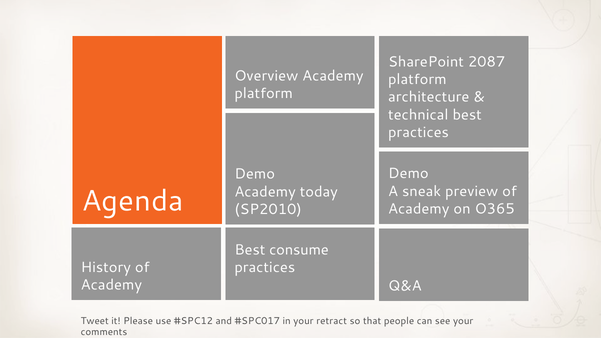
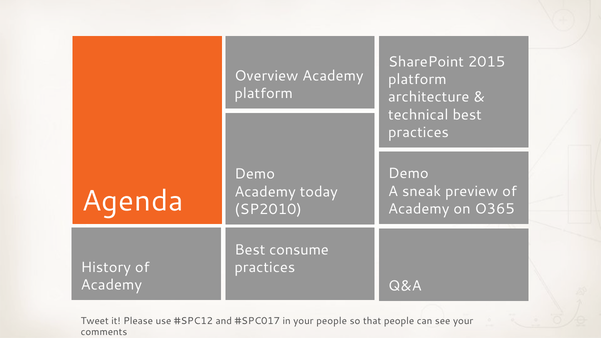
2087: 2087 -> 2015
your retract: retract -> people
